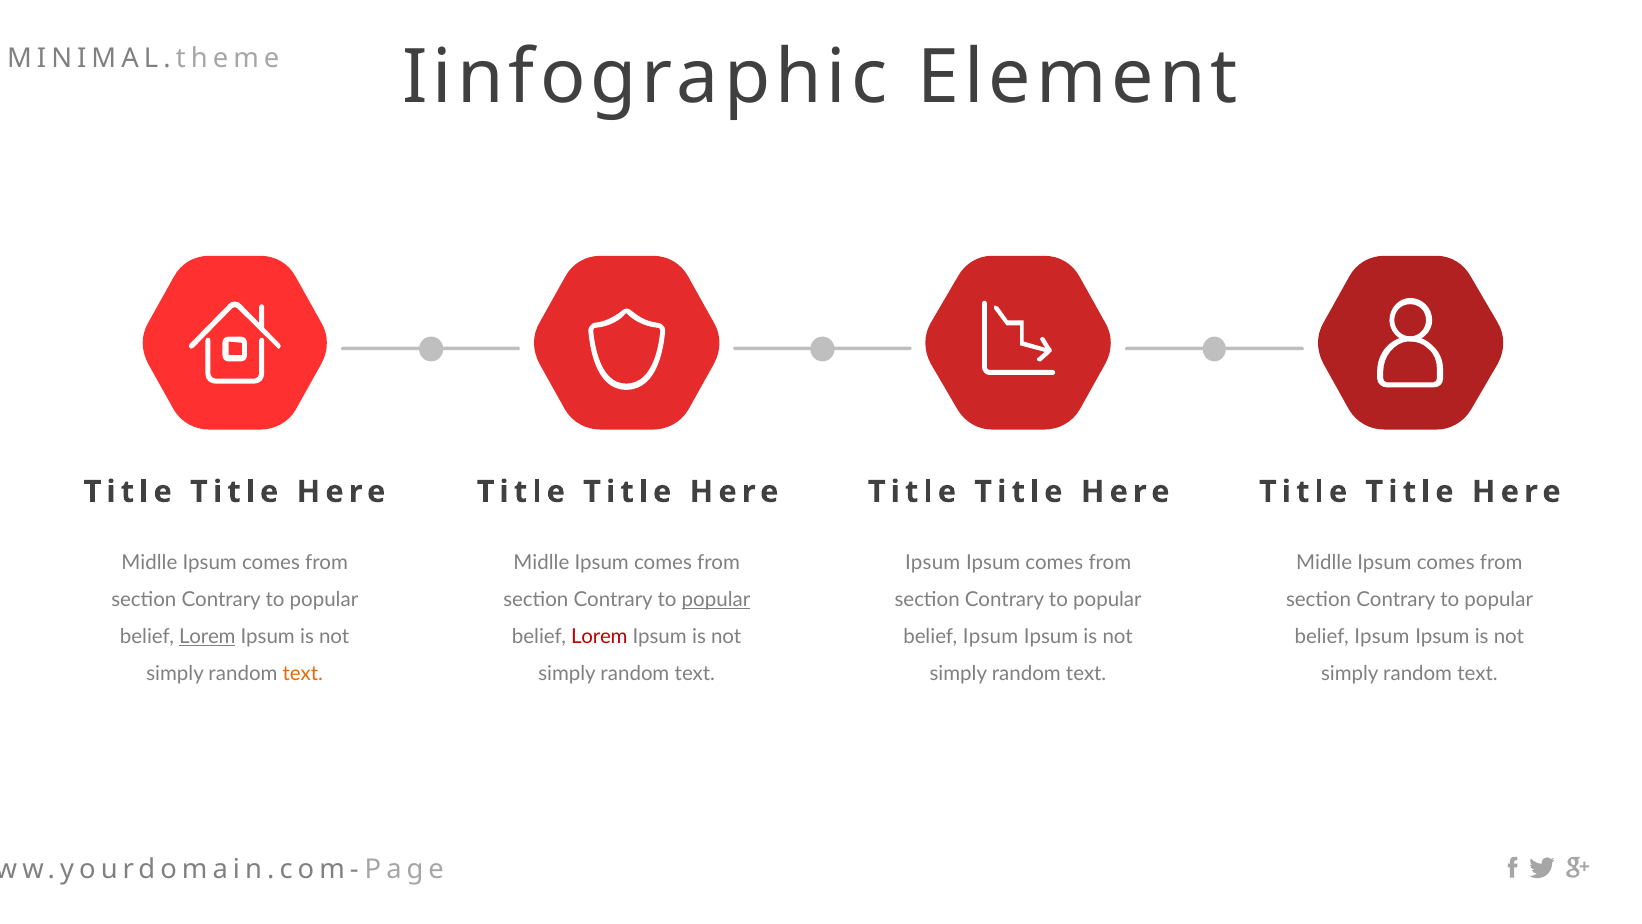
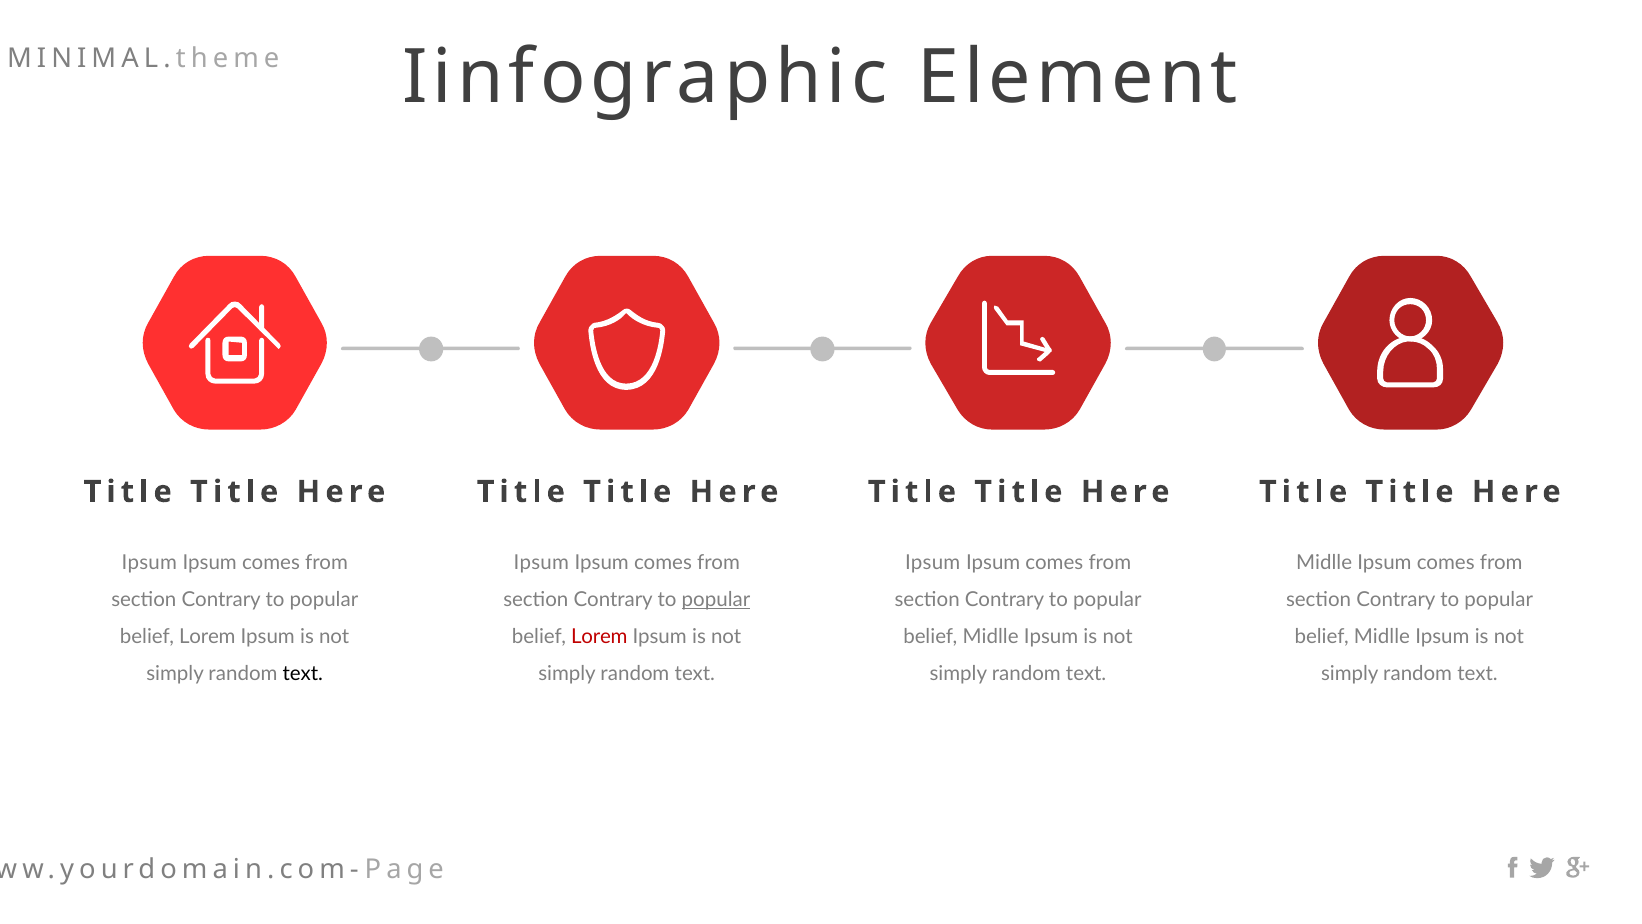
Midlle at (149, 562): Midlle -> Ipsum
Midlle at (541, 562): Midlle -> Ipsum
Lorem at (207, 636) underline: present -> none
Ipsum at (991, 636): Ipsum -> Midlle
Ipsum at (1382, 636): Ipsum -> Midlle
text at (303, 673) colour: orange -> black
